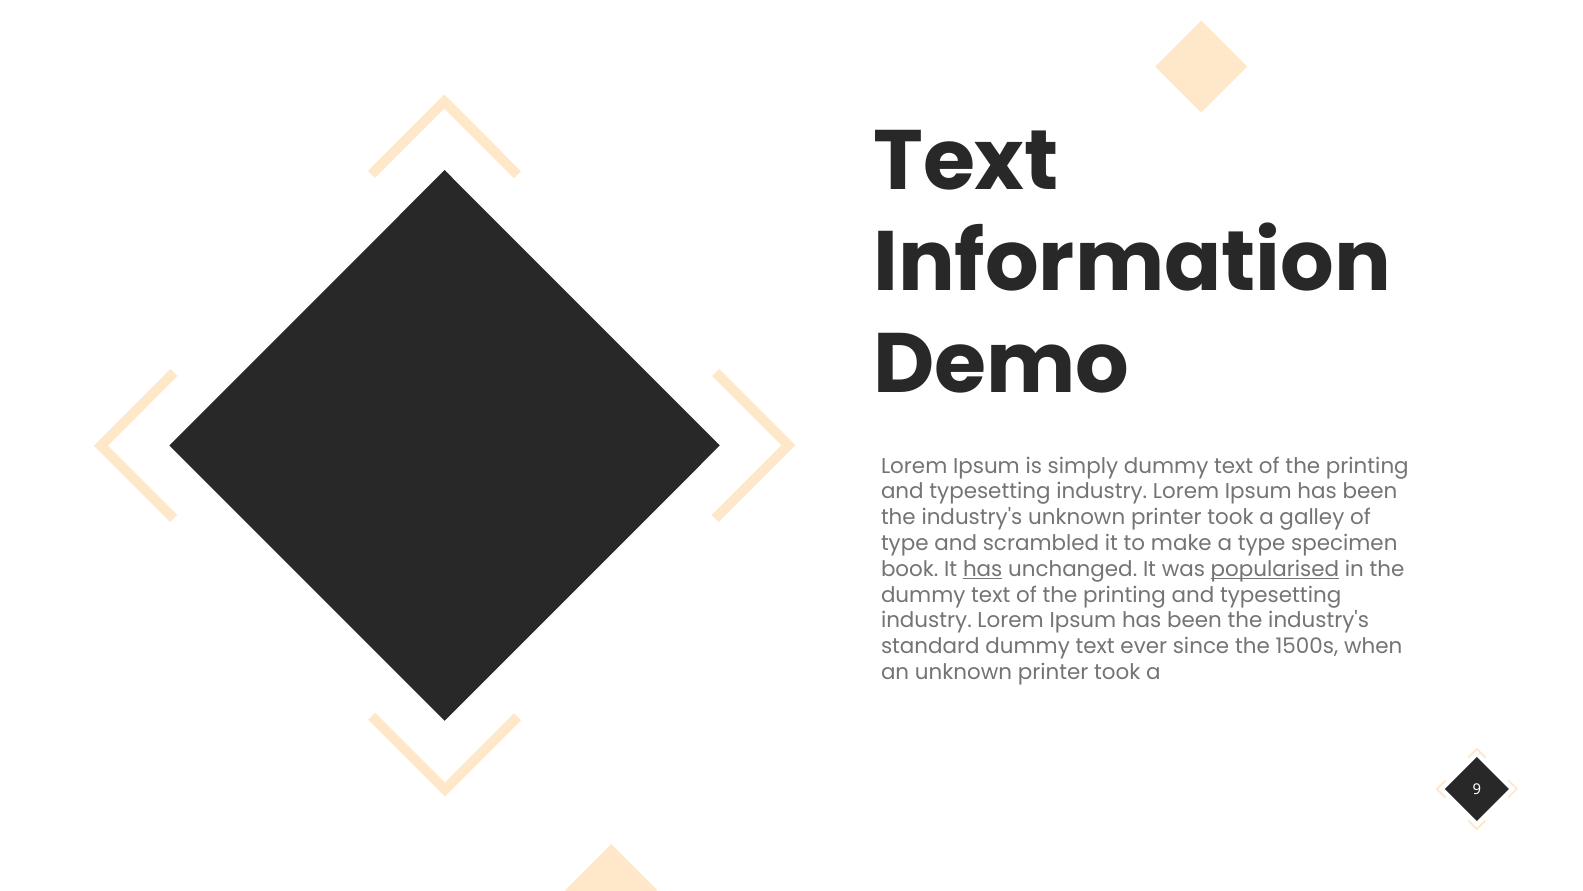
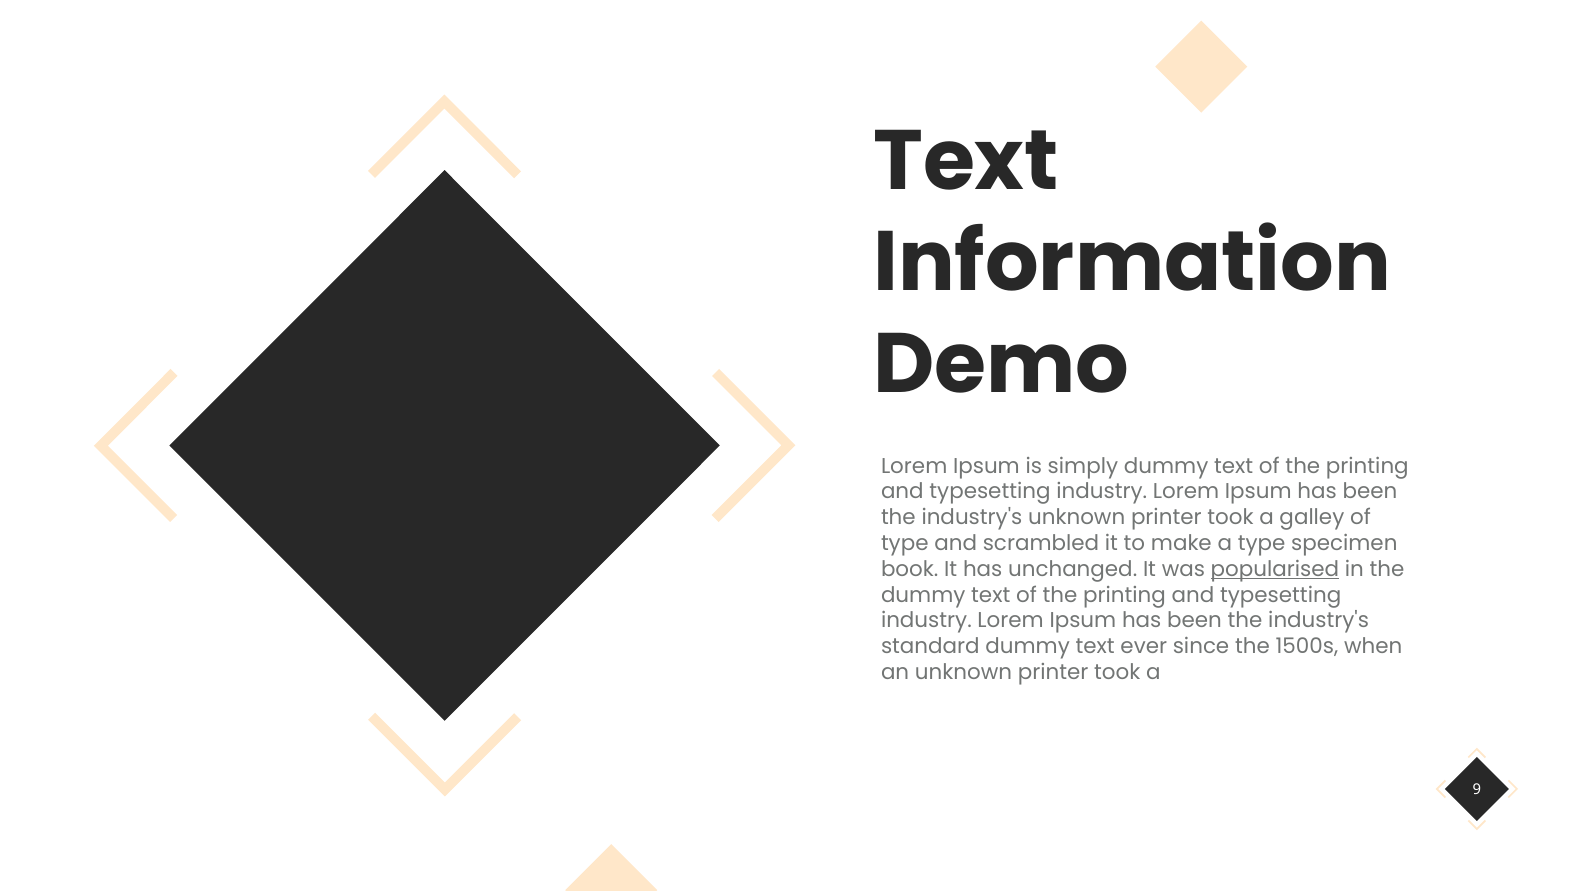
has at (983, 569) underline: present -> none
